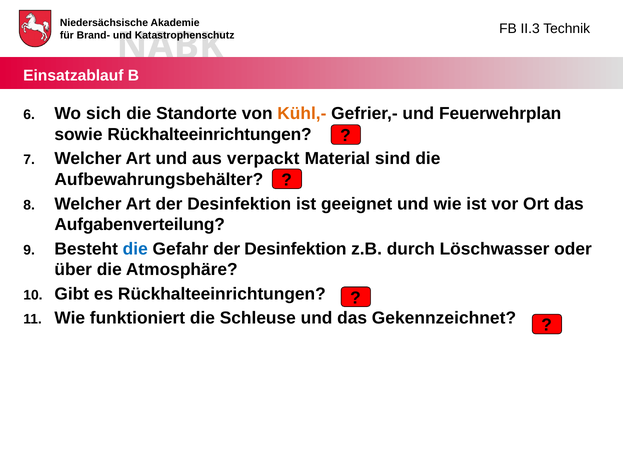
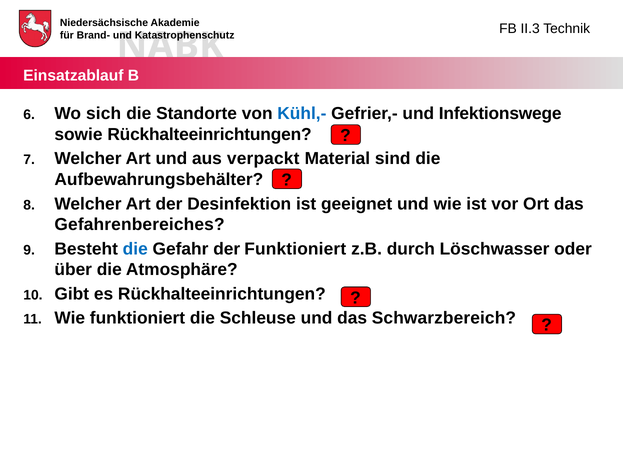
Kühl,- colour: orange -> blue
Feuerwehrplan: Feuerwehrplan -> Infektionswege
Aufgabenverteilung: Aufgabenverteilung -> Gefahrenbereiches
Gefahr der Desinfektion: Desinfektion -> Funktioniert
Gekennzeichnet: Gekennzeichnet -> Schwarzbereich
